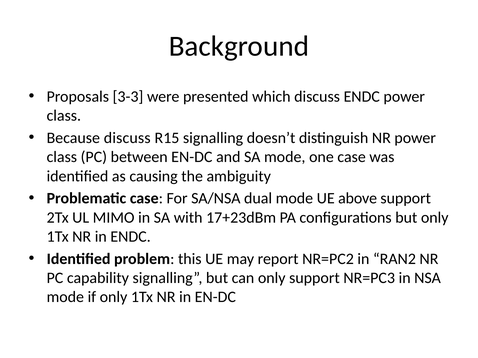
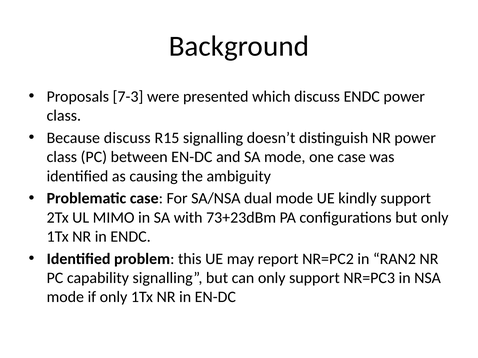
3-3: 3-3 -> 7-3
above: above -> kindly
17+23dBm: 17+23dBm -> 73+23dBm
